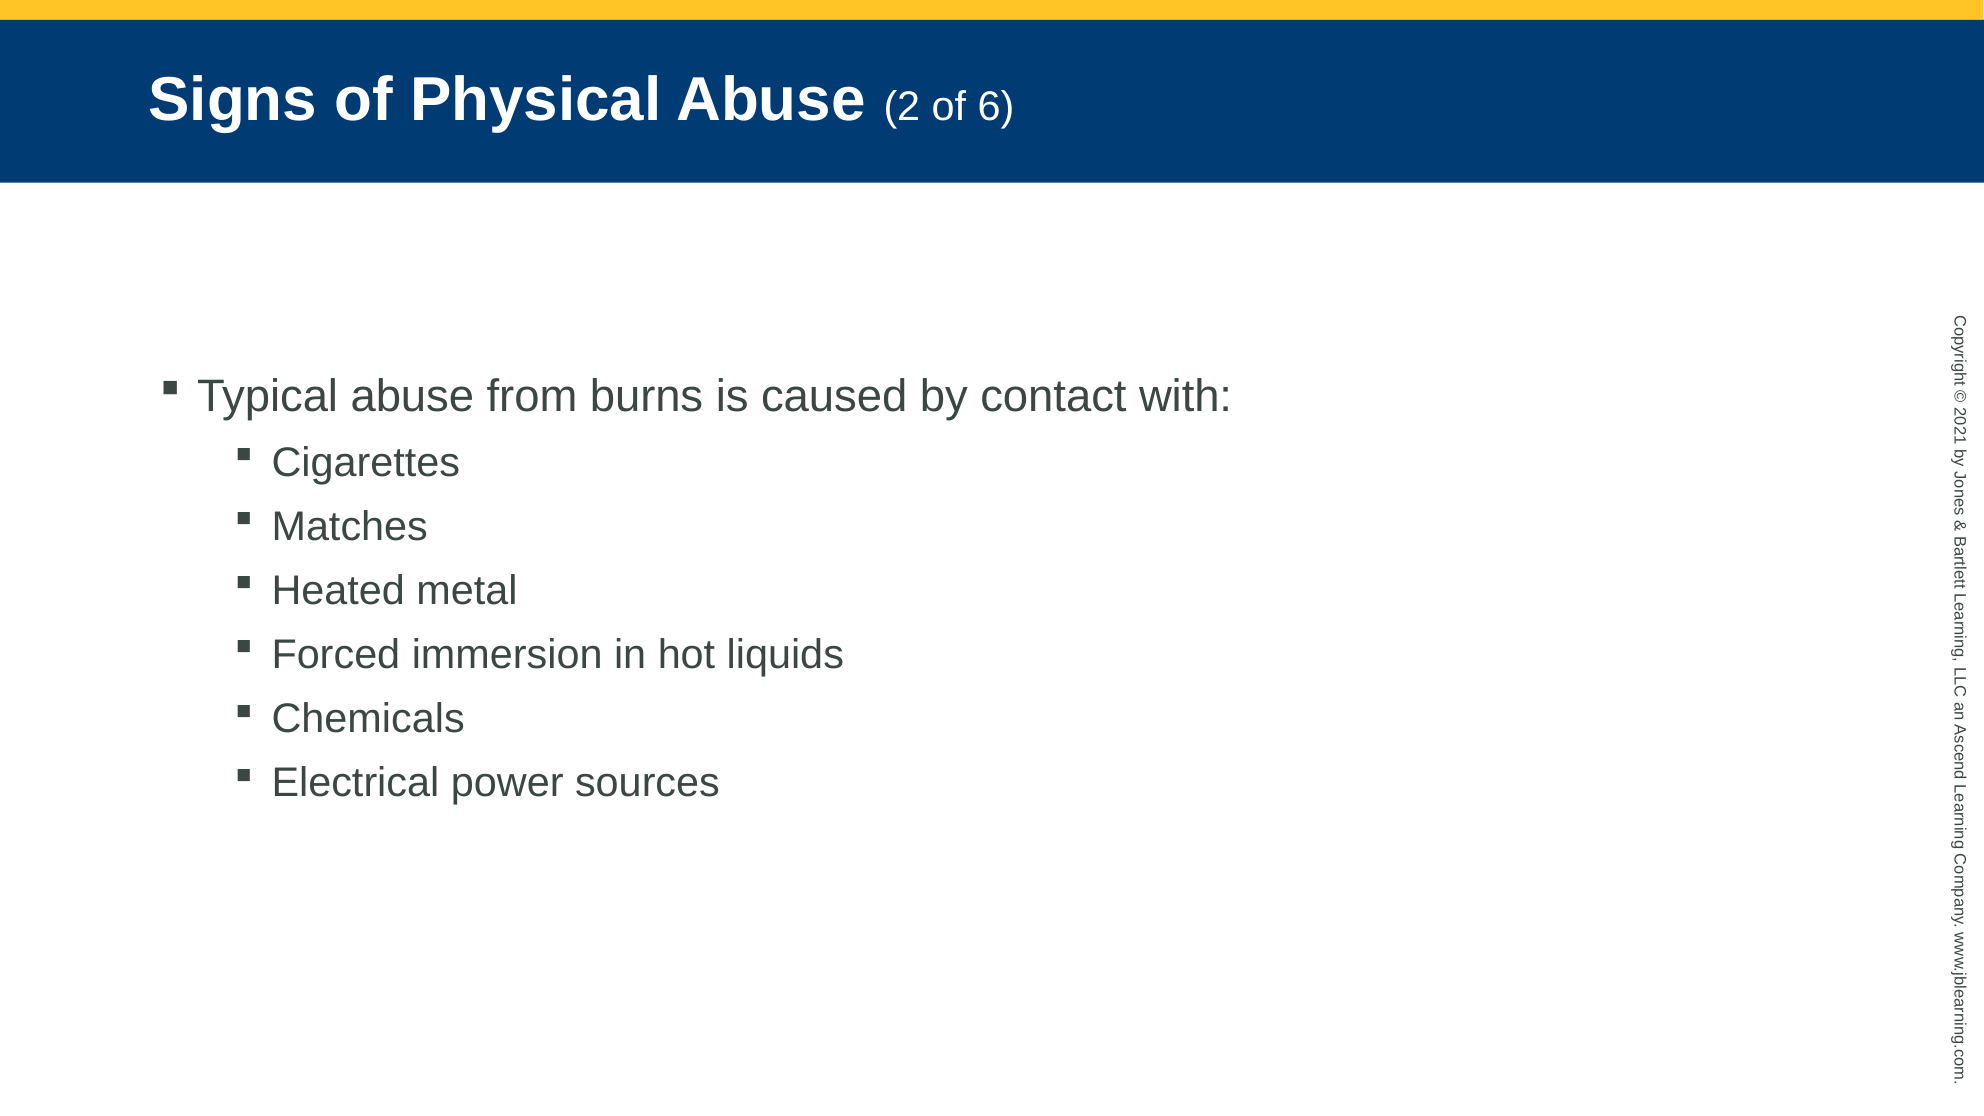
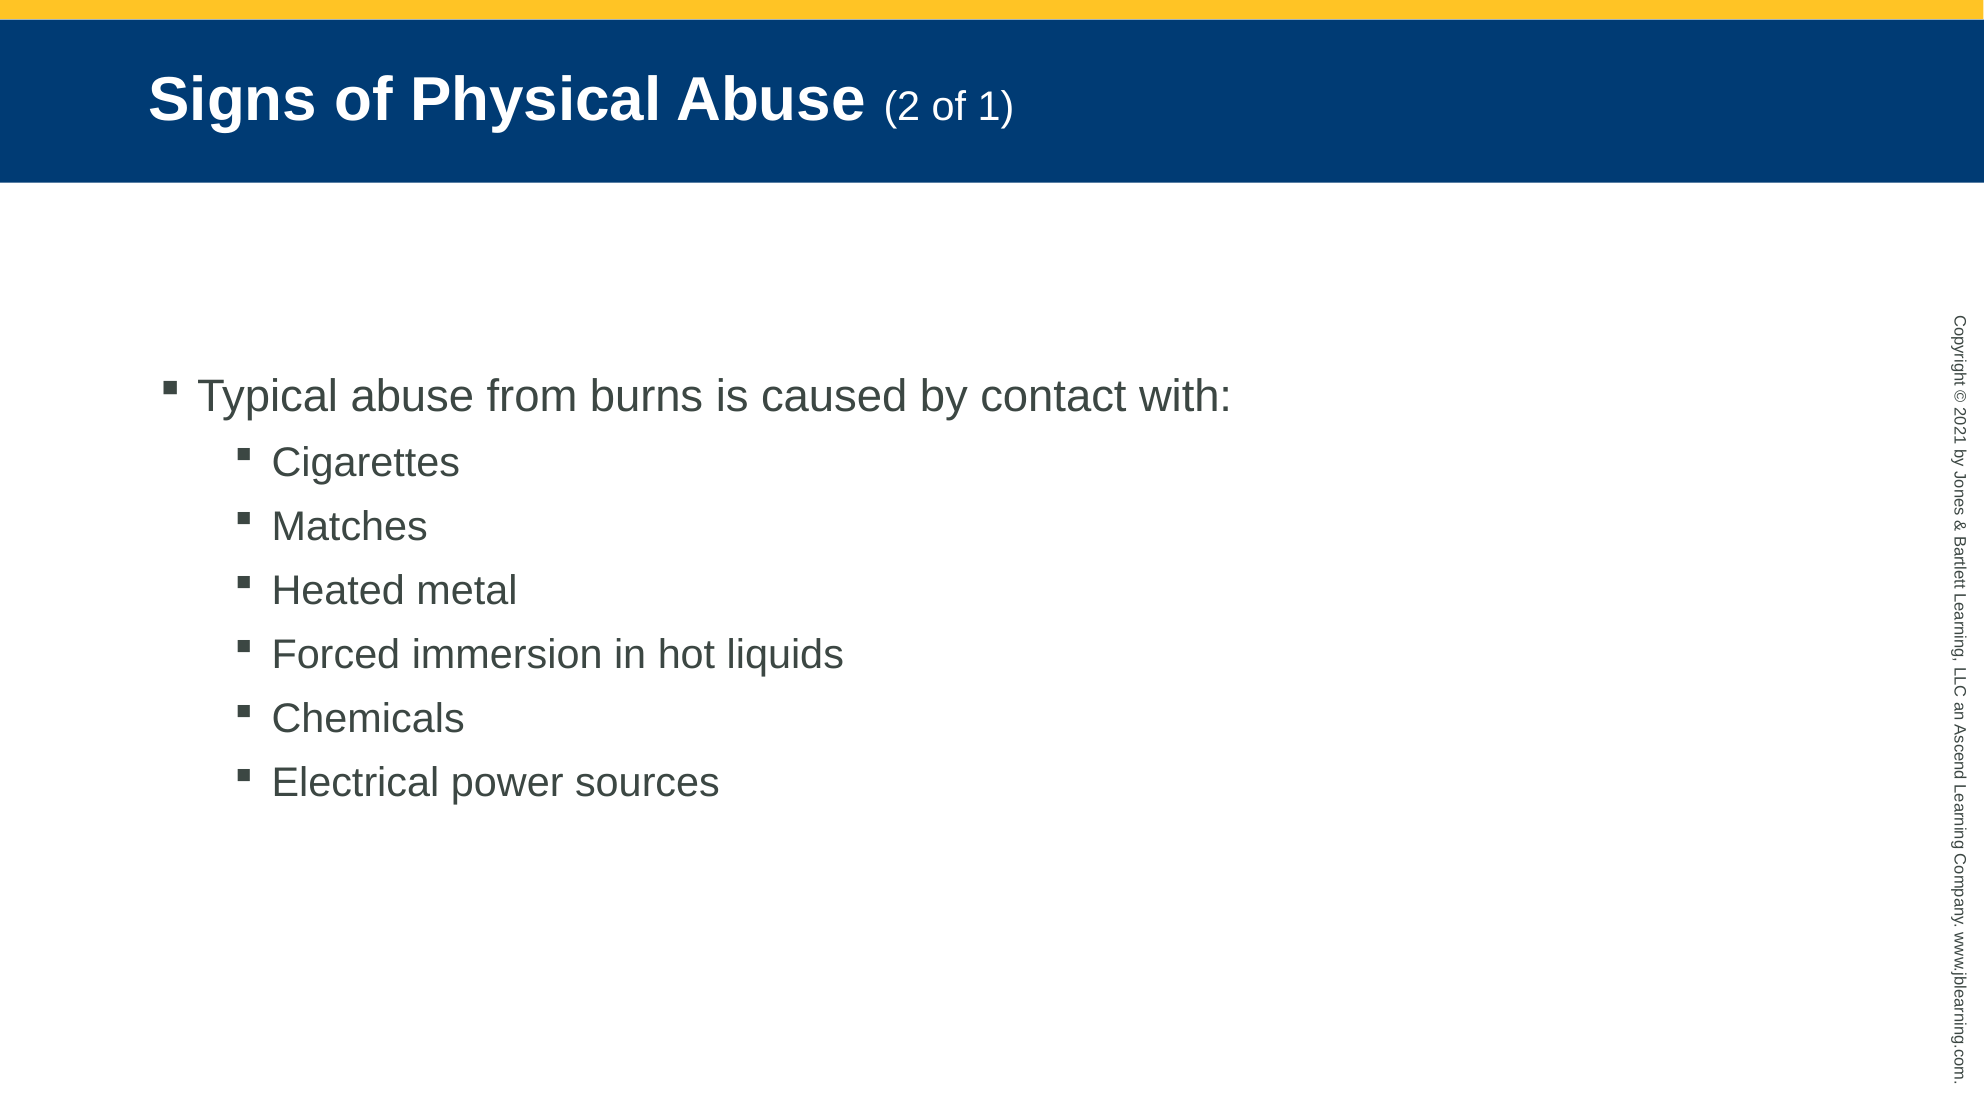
of 6: 6 -> 1
